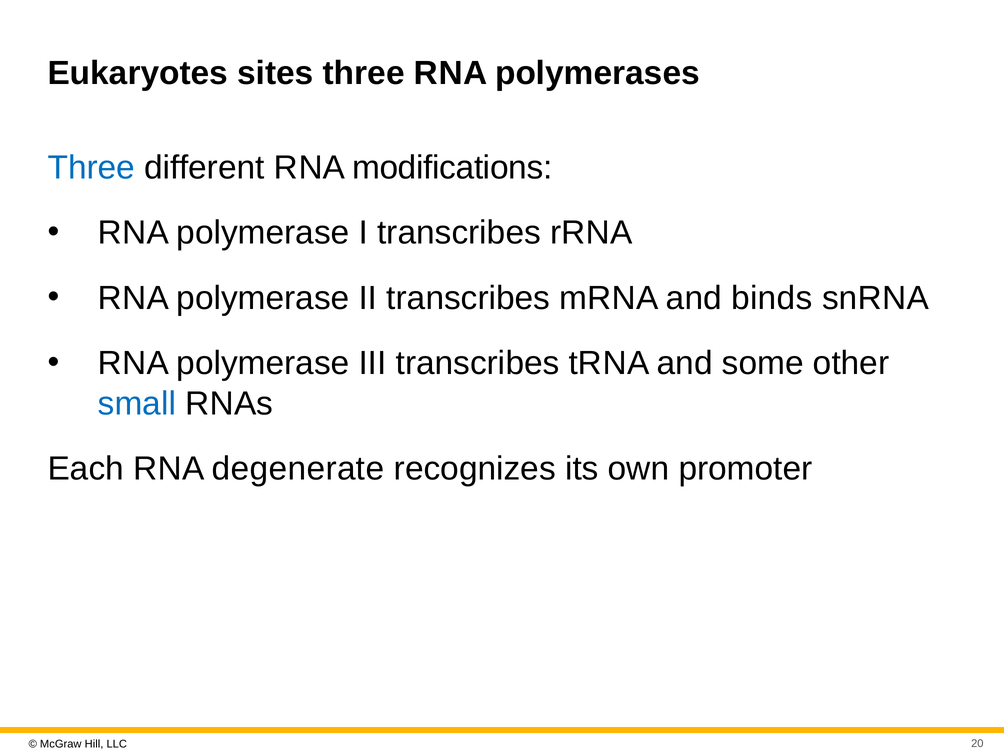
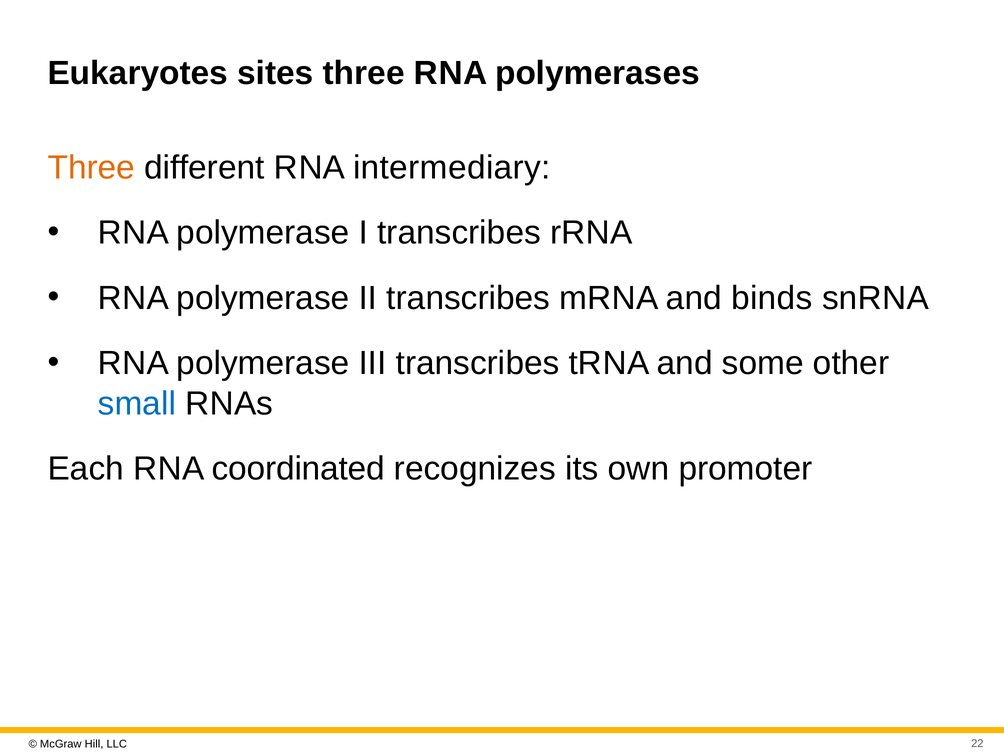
Three at (91, 168) colour: blue -> orange
modifications: modifications -> intermediary
degenerate: degenerate -> coordinated
20: 20 -> 22
